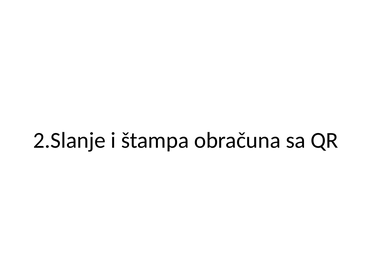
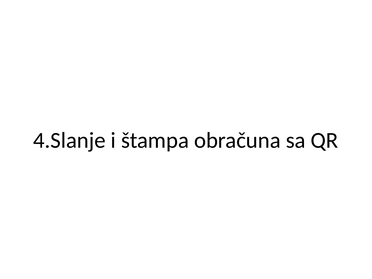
2.Slanje: 2.Slanje -> 4.Slanje
